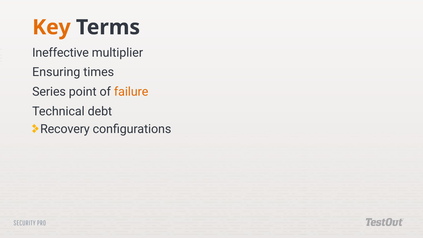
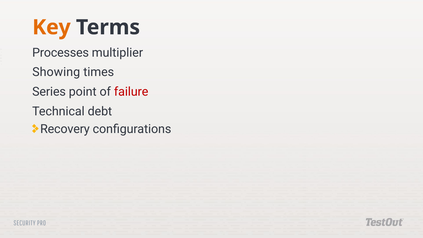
Ineffective: Ineffective -> Processes
Ensuring: Ensuring -> Showing
failure colour: orange -> red
